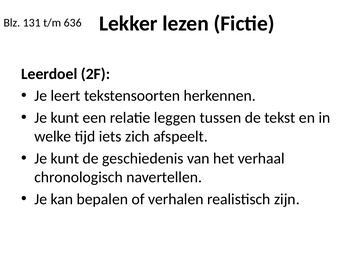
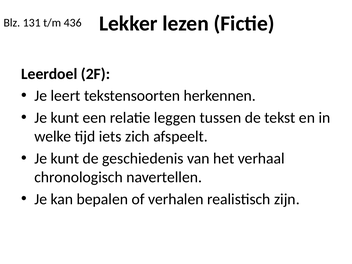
636: 636 -> 436
